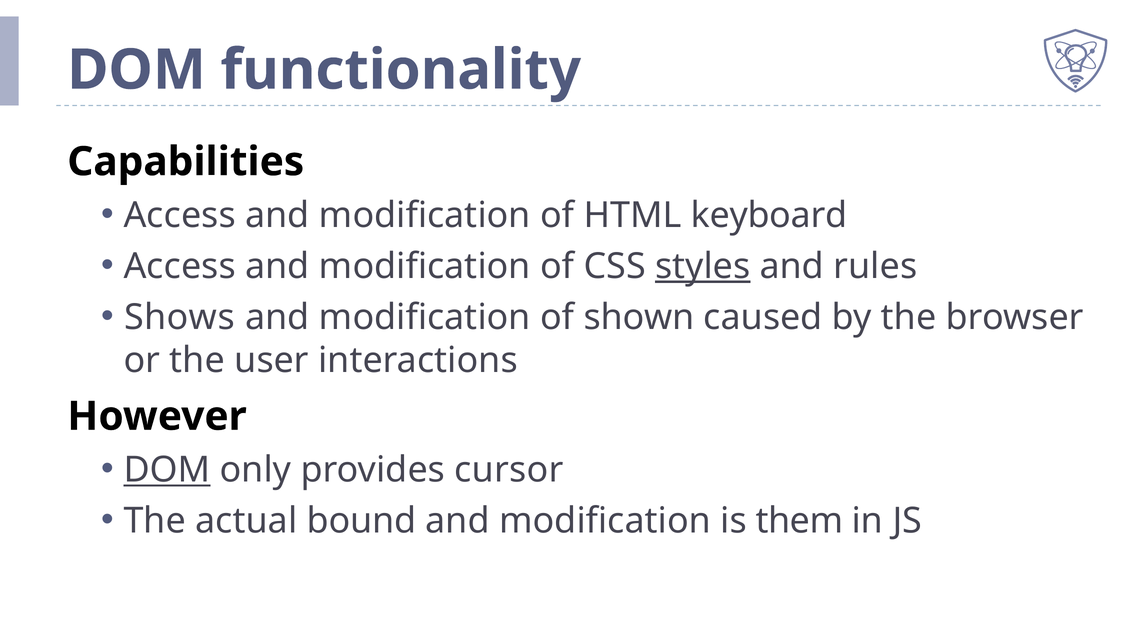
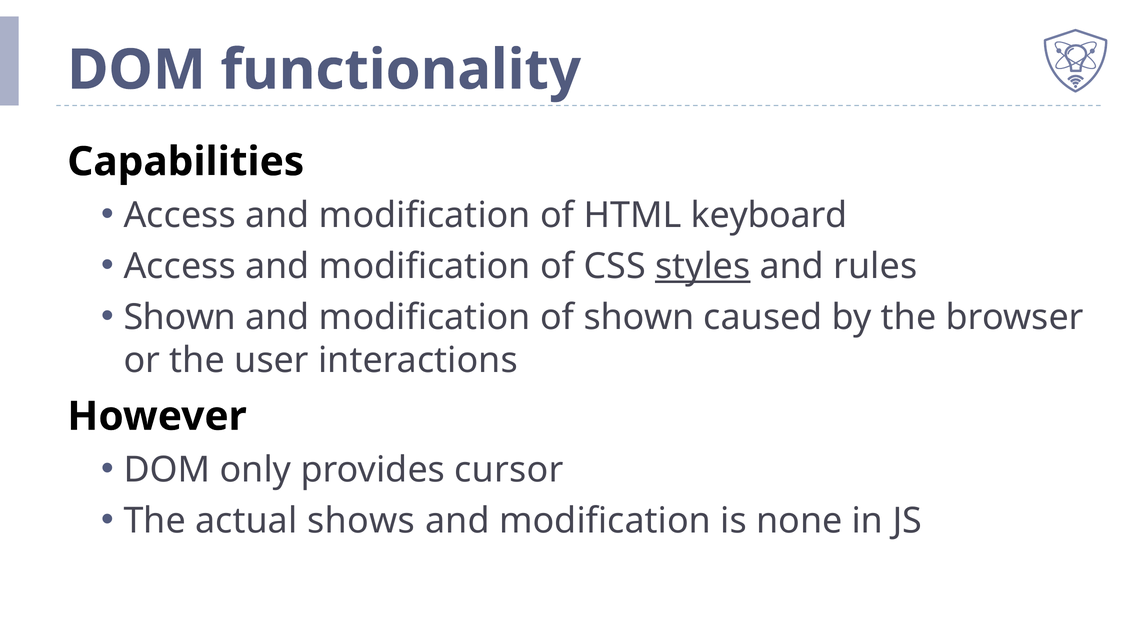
Shows at (179, 317): Shows -> Shown
DOM at (167, 470) underline: present -> none
bound: bound -> shows
them: them -> none
